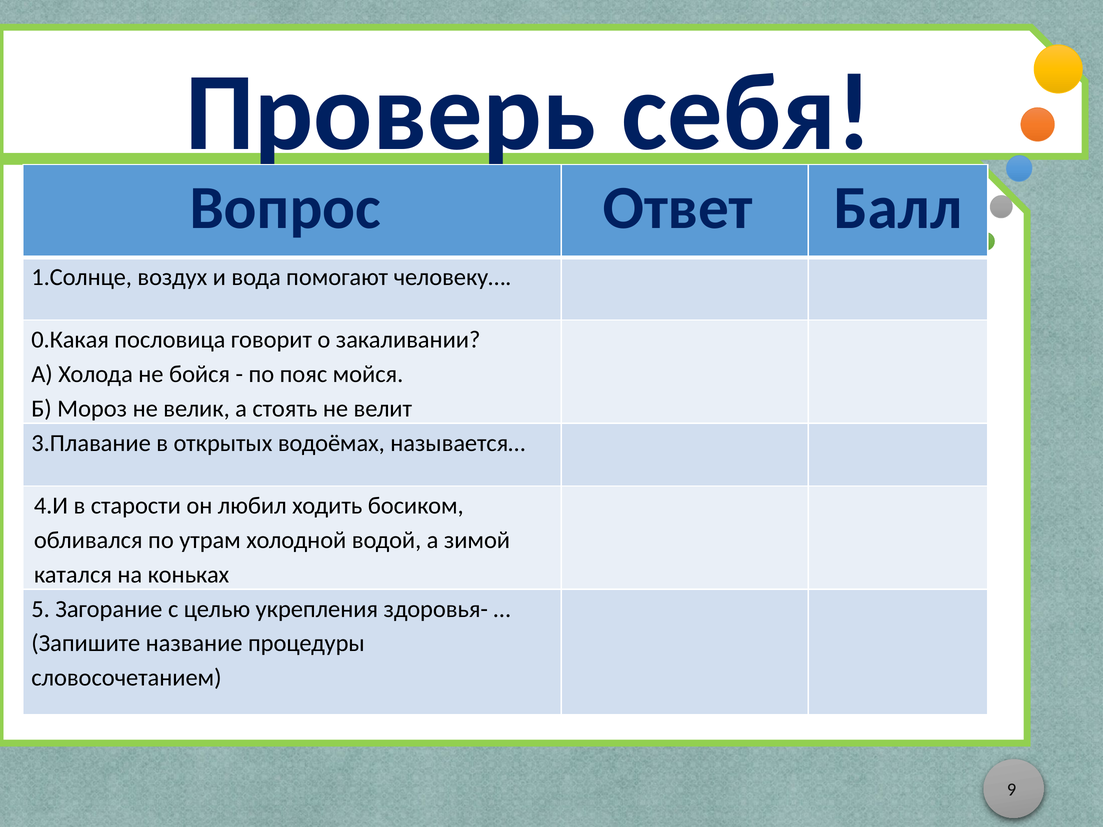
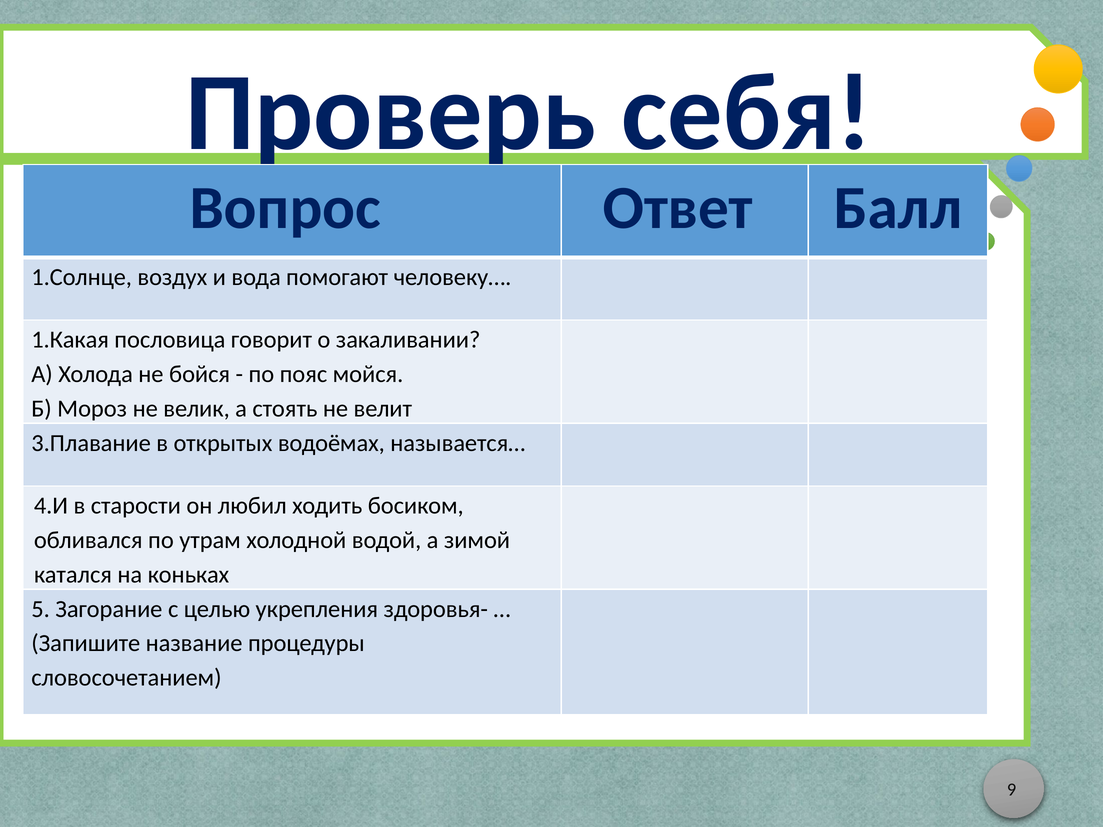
0.Какая: 0.Какая -> 1.Какая
